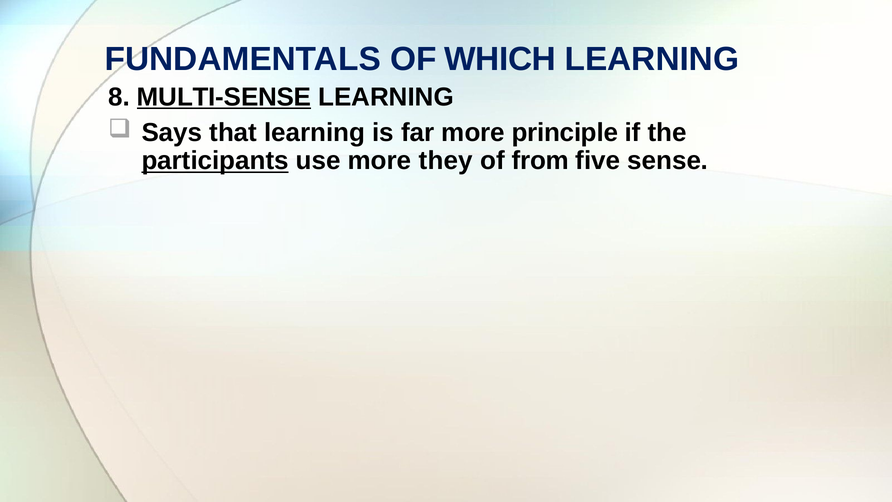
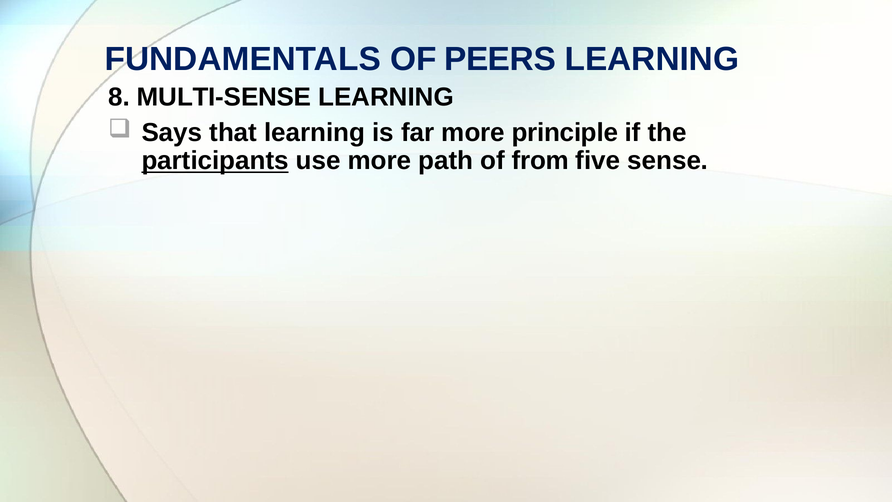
WHICH: WHICH -> PEERS
MULTI-SENSE underline: present -> none
they: they -> path
